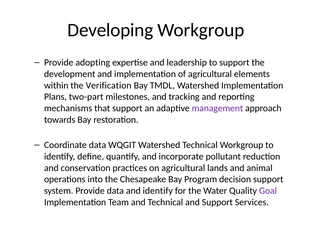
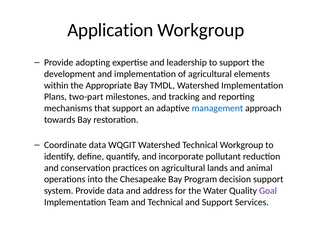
Developing: Developing -> Application
Verification: Verification -> Appropriate
management colour: purple -> blue
and identify: identify -> address
